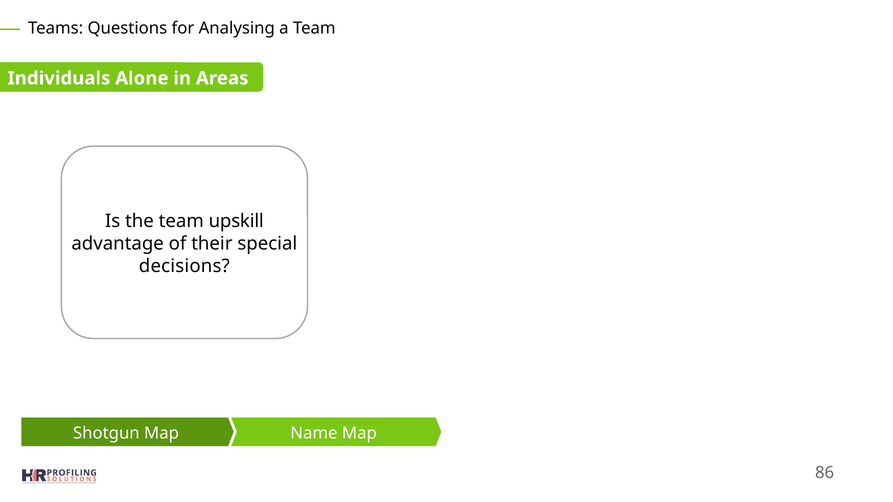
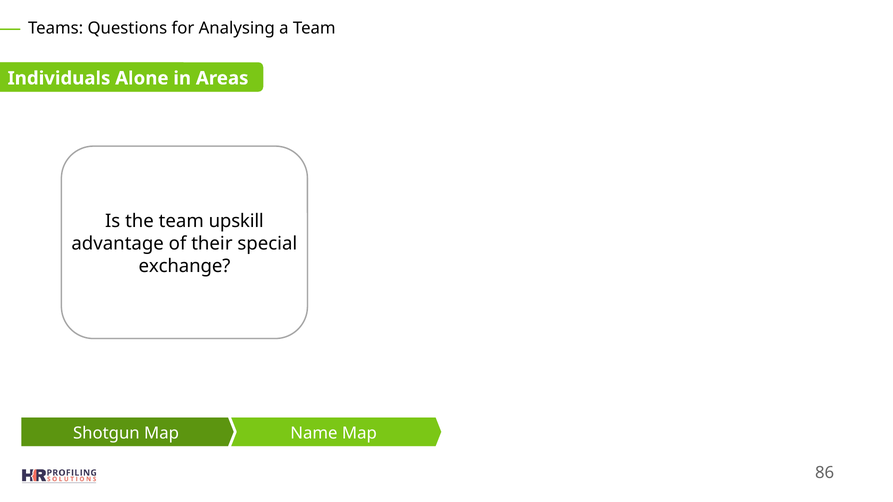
decisions: decisions -> exchange
